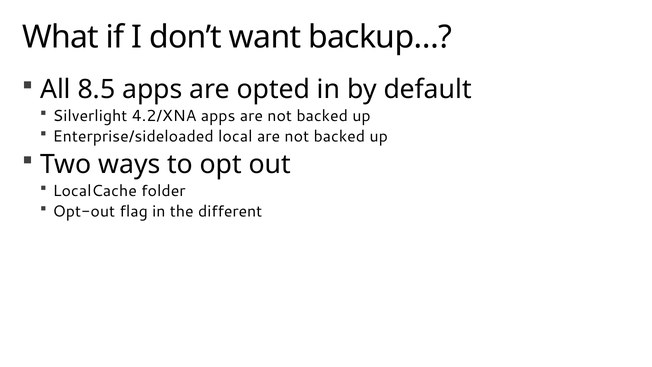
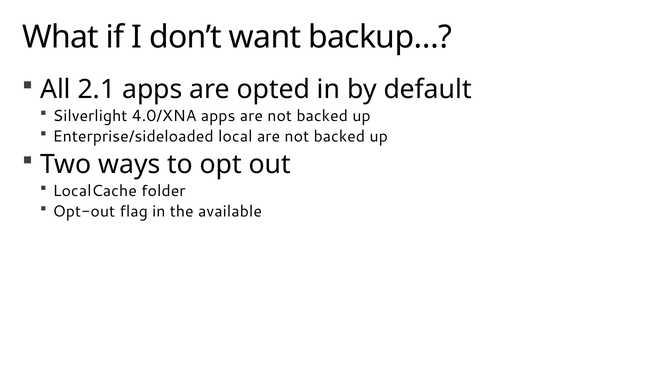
8.5: 8.5 -> 2.1
4.2/XNA: 4.2/XNA -> 4.0/XNA
different: different -> available
